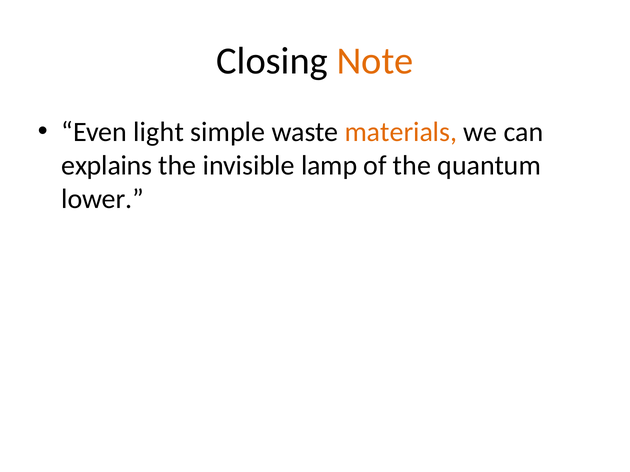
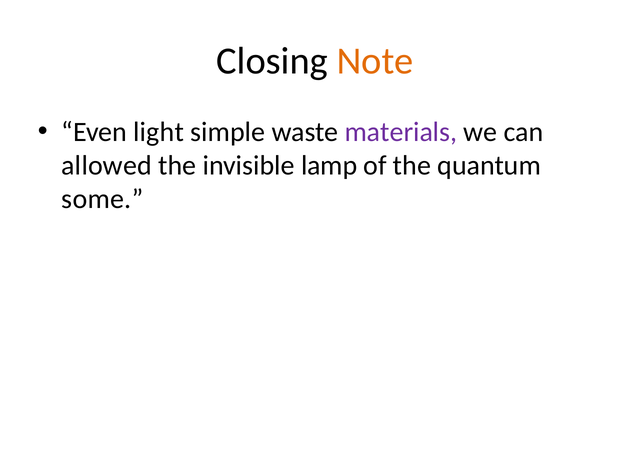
materials colour: orange -> purple
explains: explains -> allowed
lower: lower -> some
